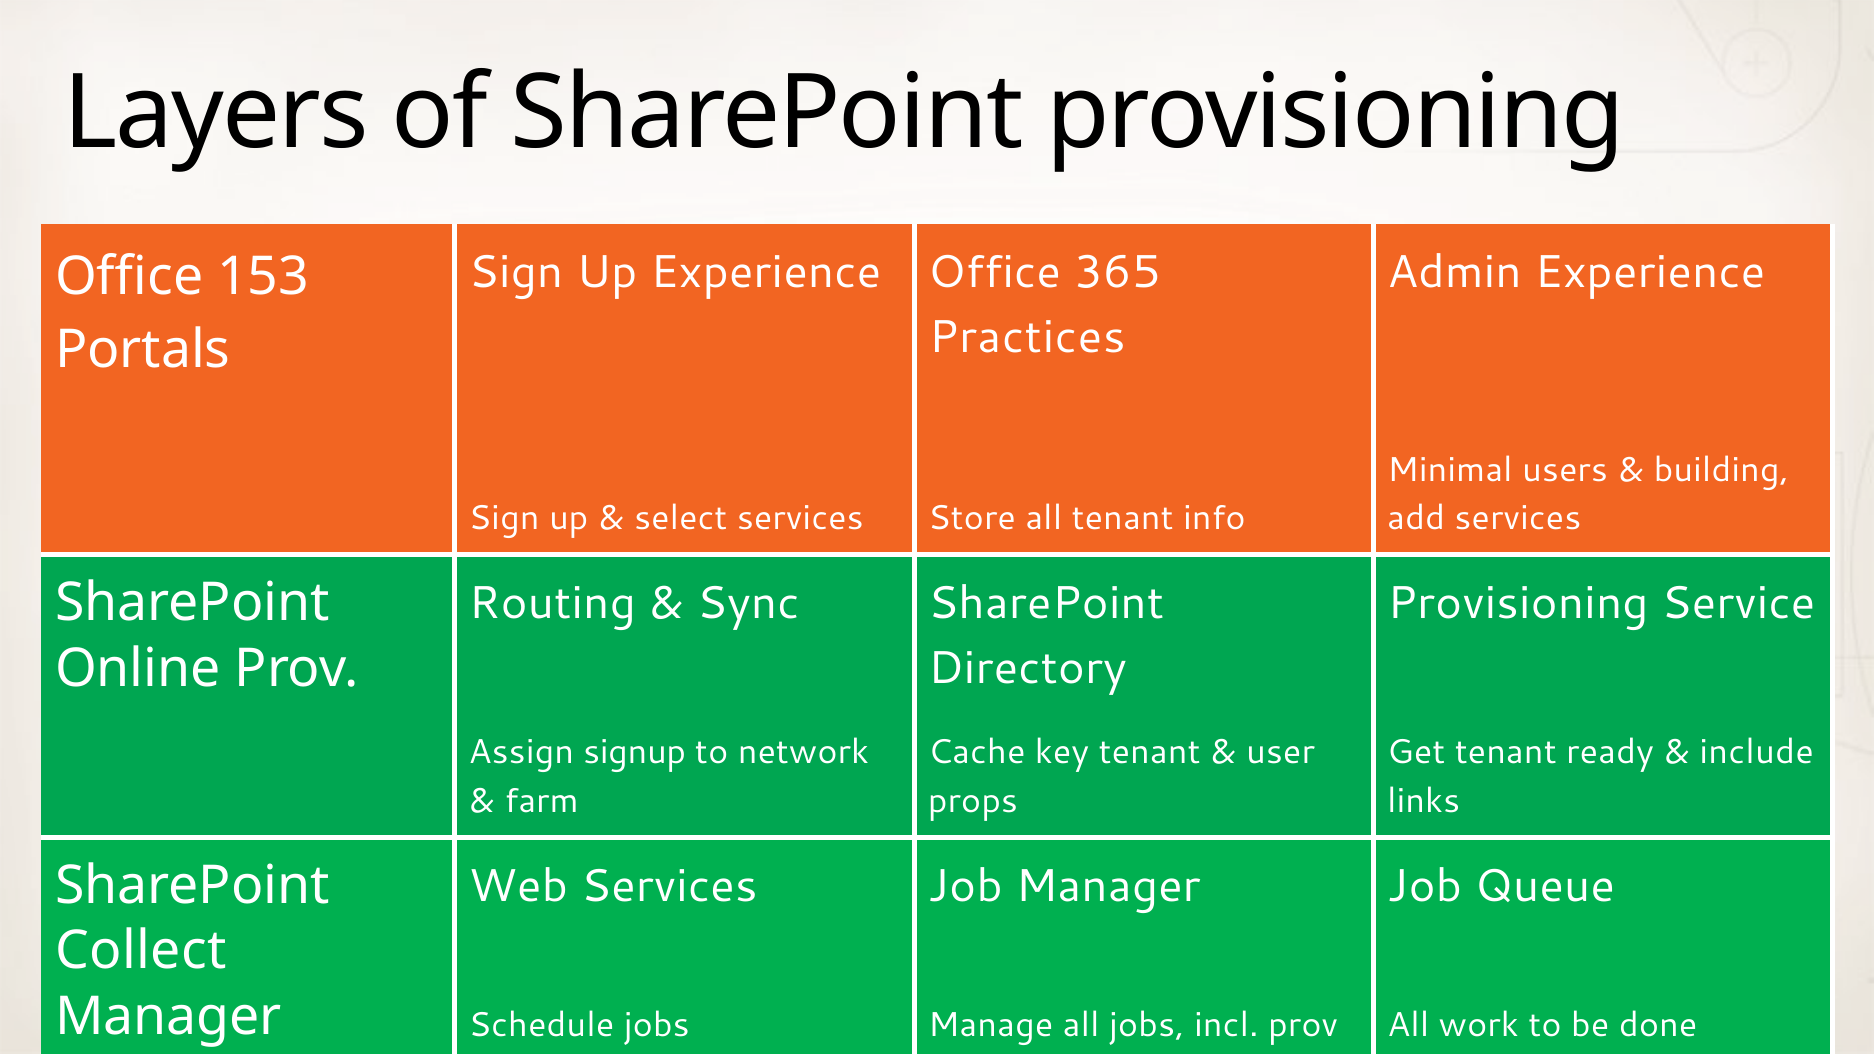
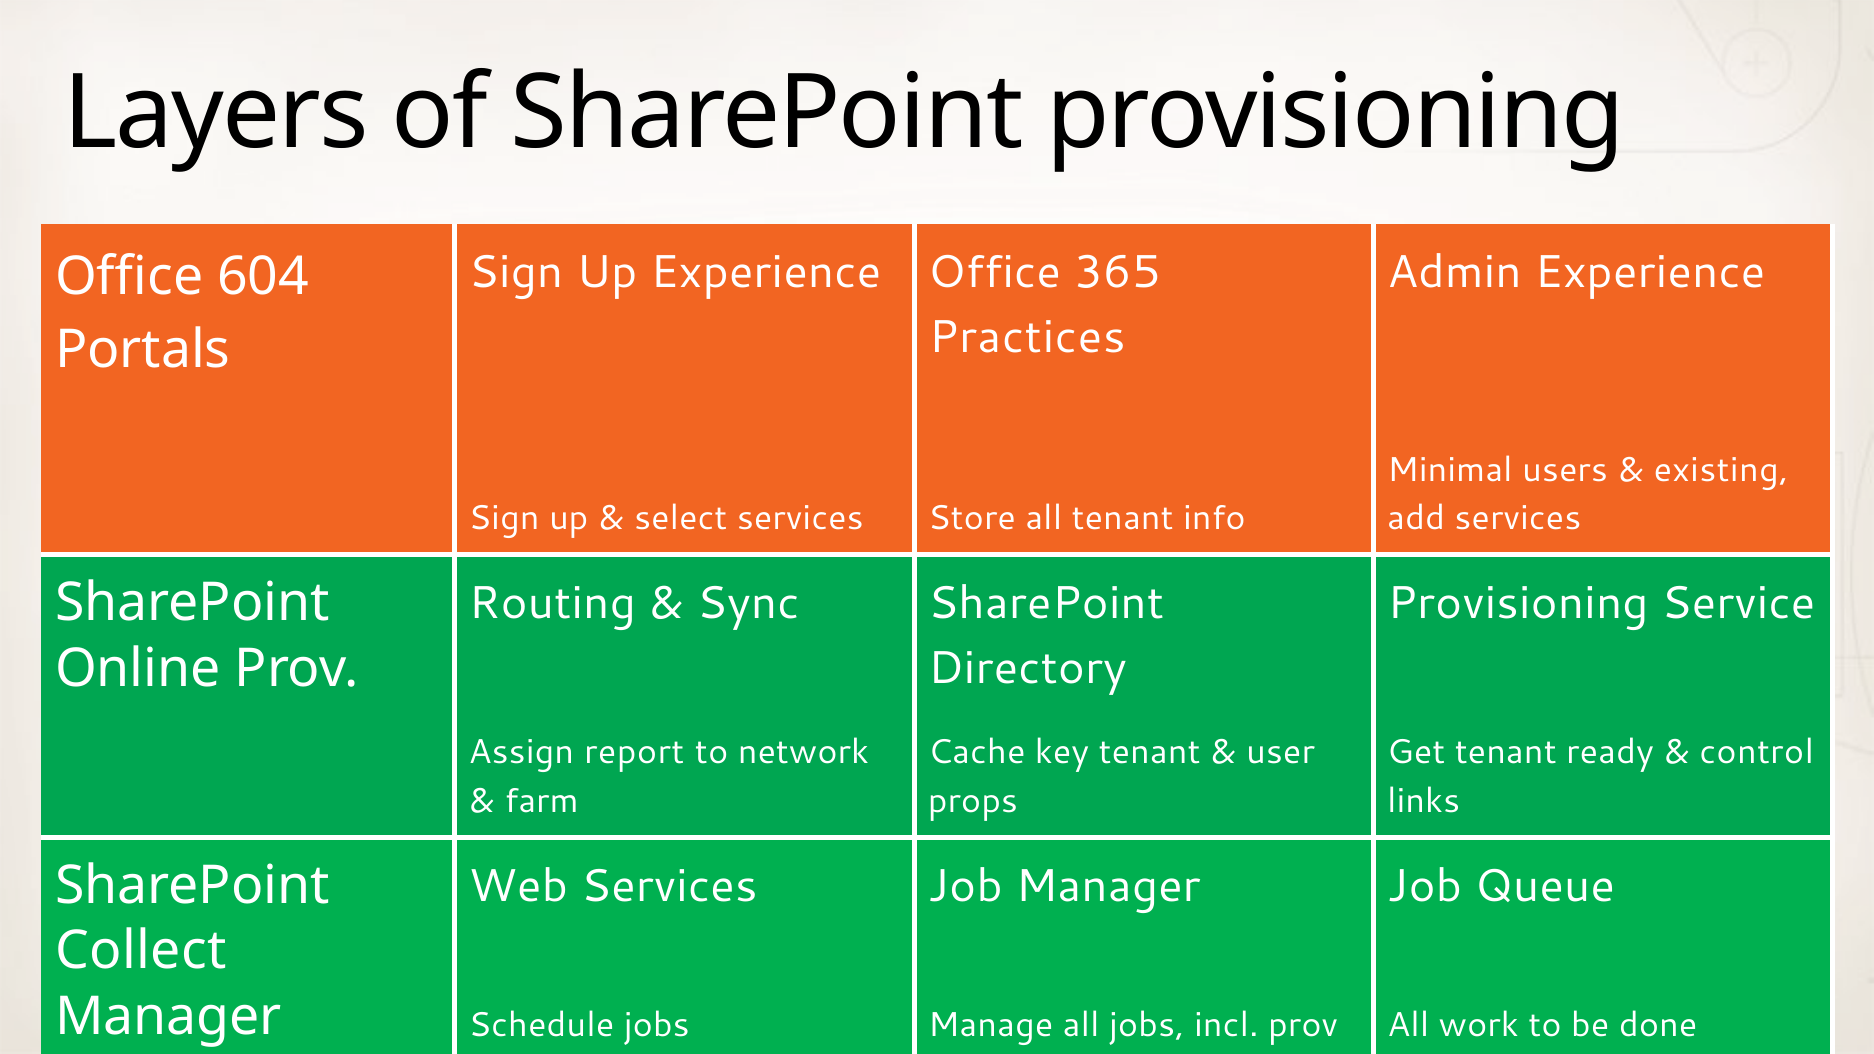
153: 153 -> 604
building: building -> existing
signup: signup -> report
include: include -> control
